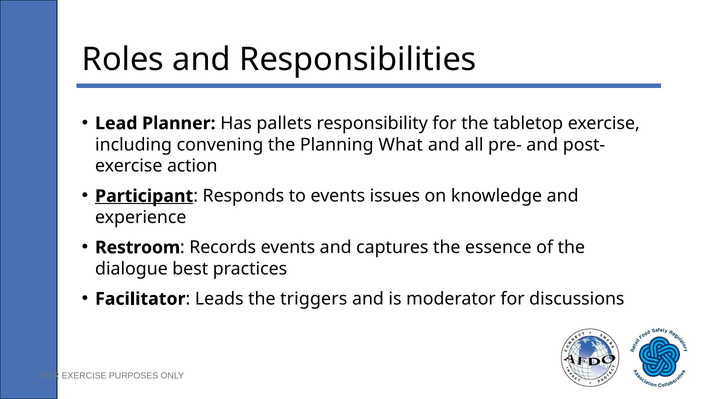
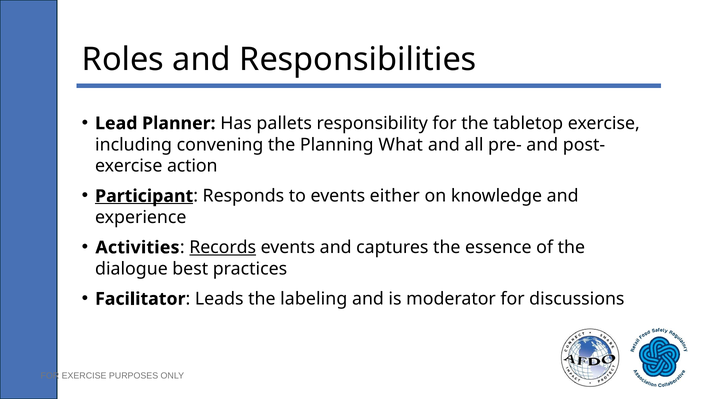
issues: issues -> either
Restroom: Restroom -> Activities
Records underline: none -> present
triggers: triggers -> labeling
